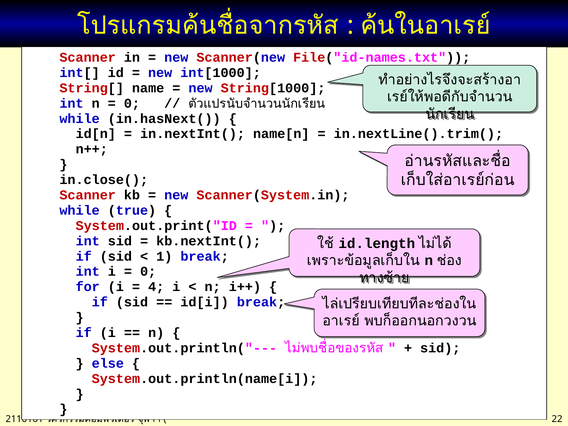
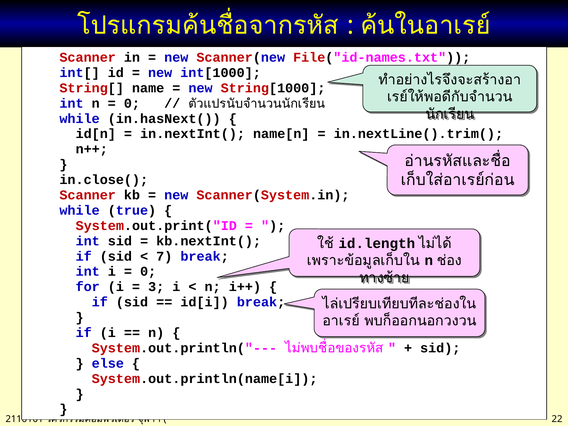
1: 1 -> 7
4: 4 -> 3
